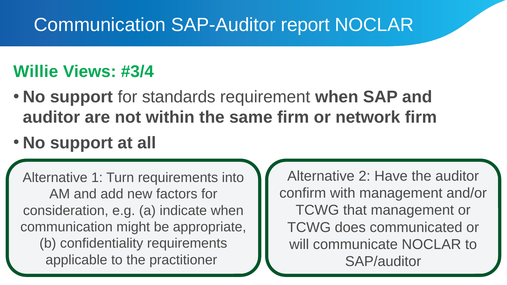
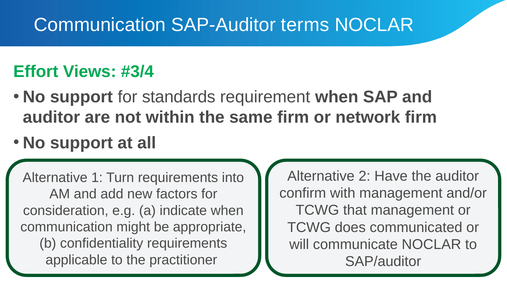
report: report -> terms
Willie: Willie -> Effort
